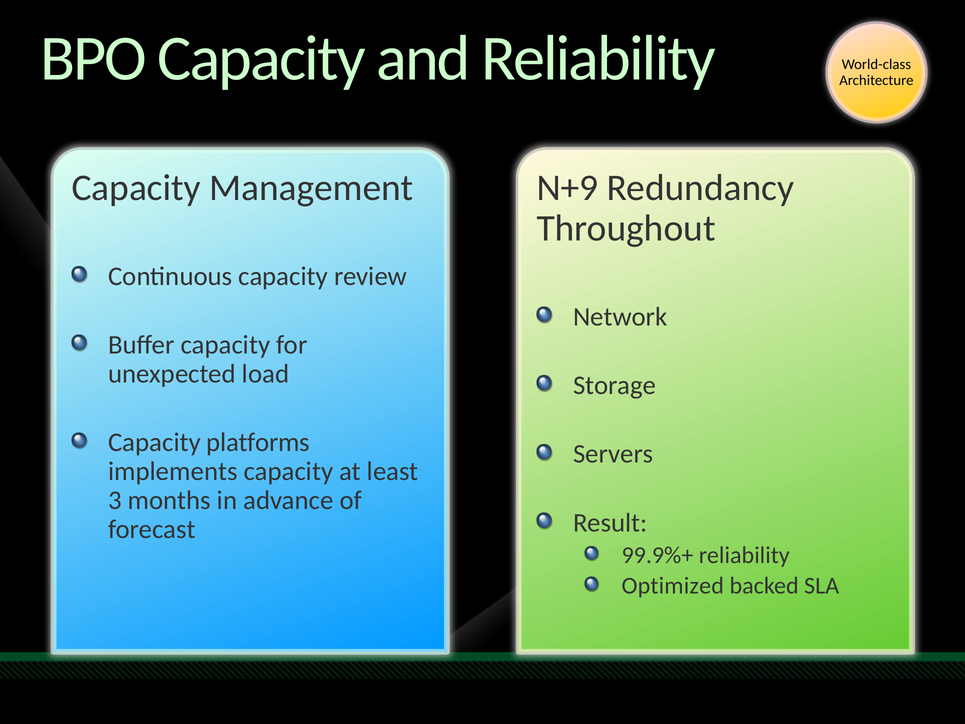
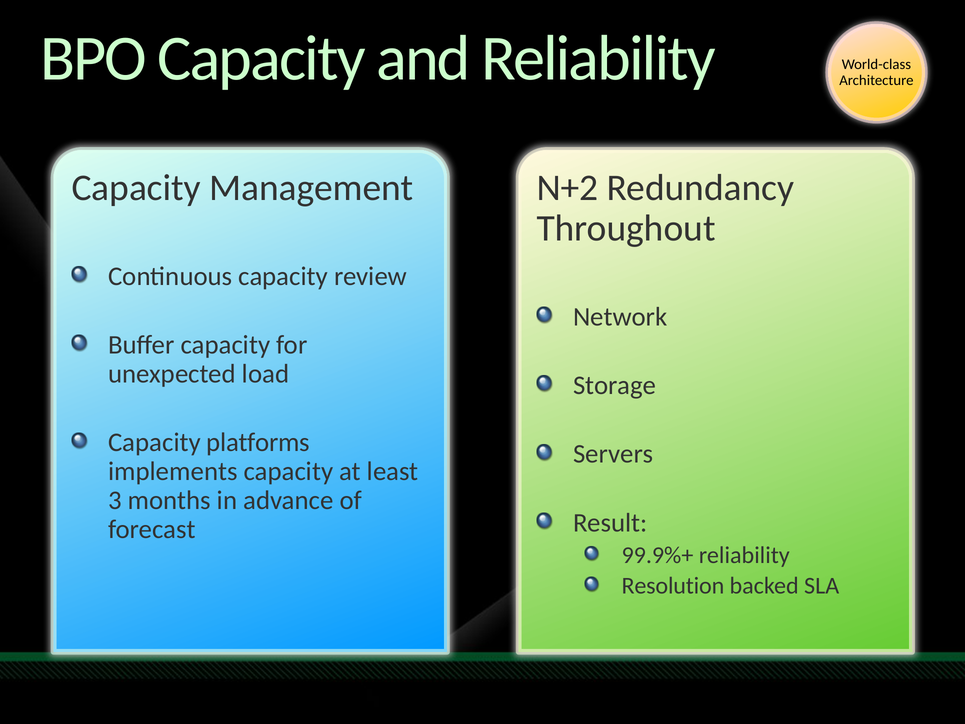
N+9: N+9 -> N+2
Optimized: Optimized -> Resolution
